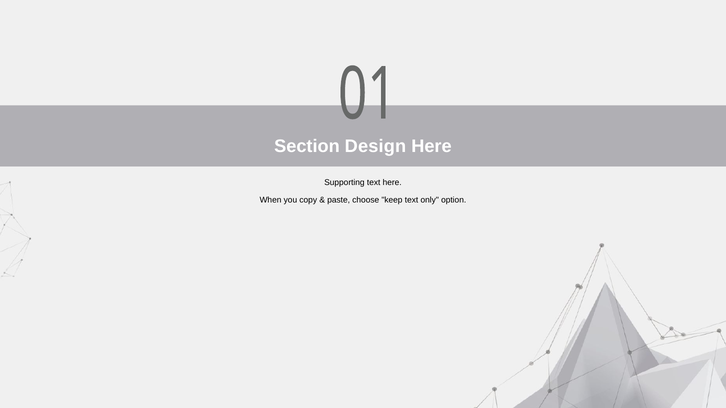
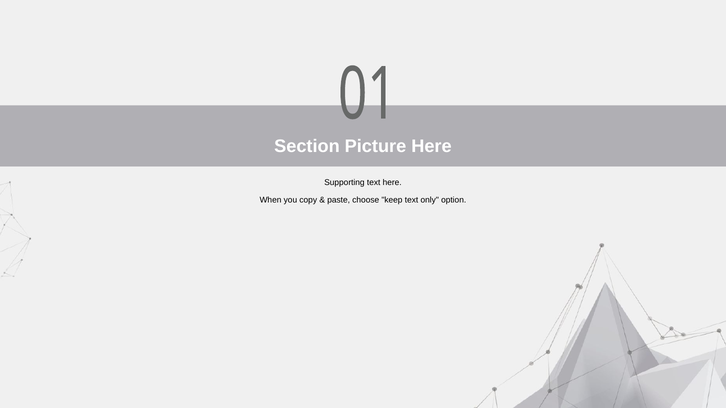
Design: Design -> Picture
